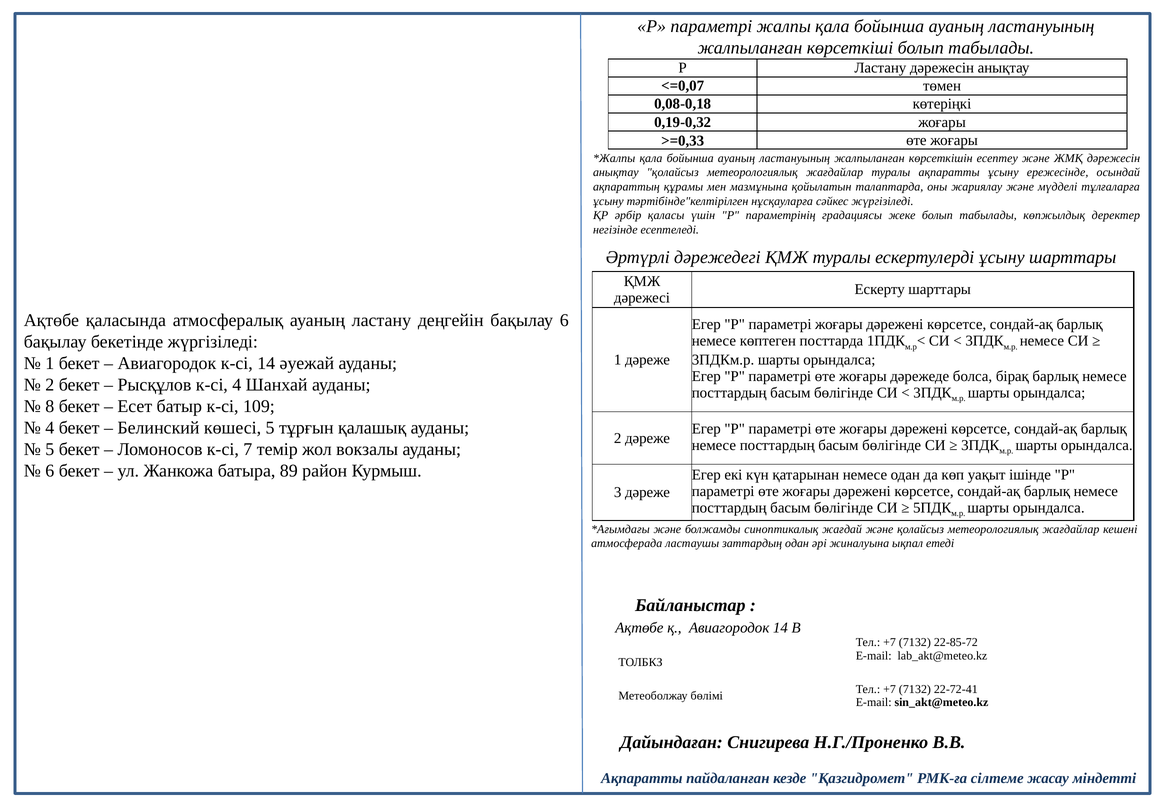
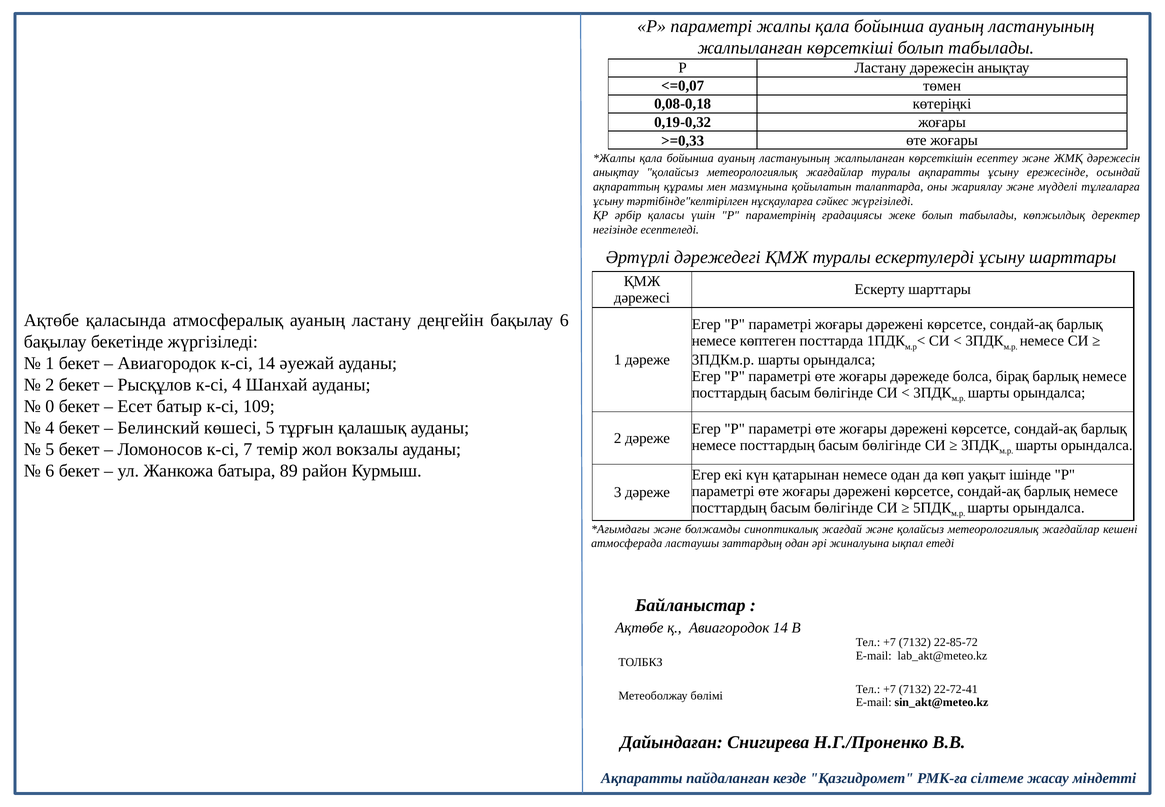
8: 8 -> 0
